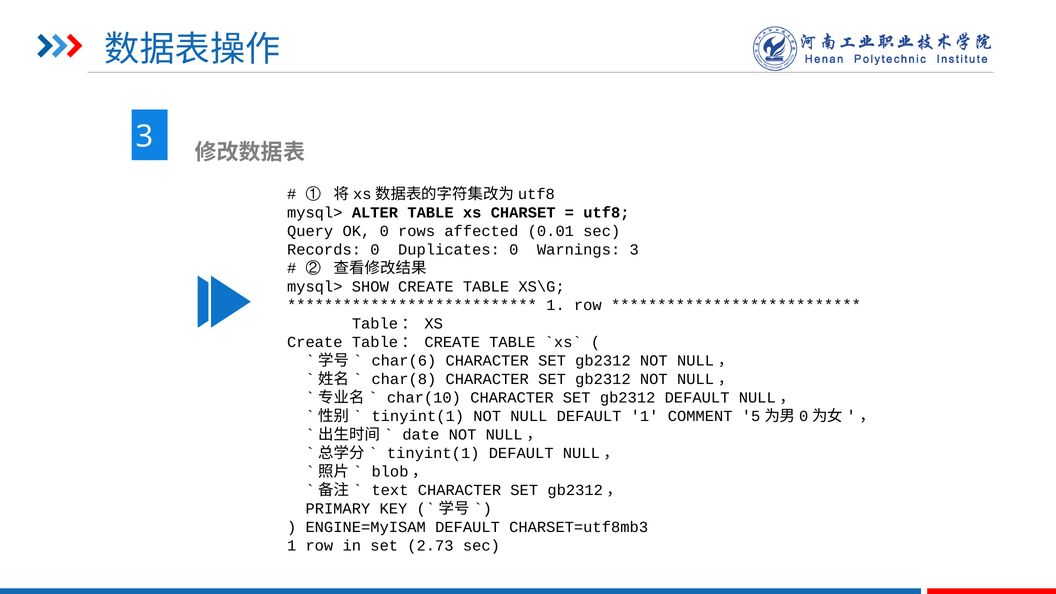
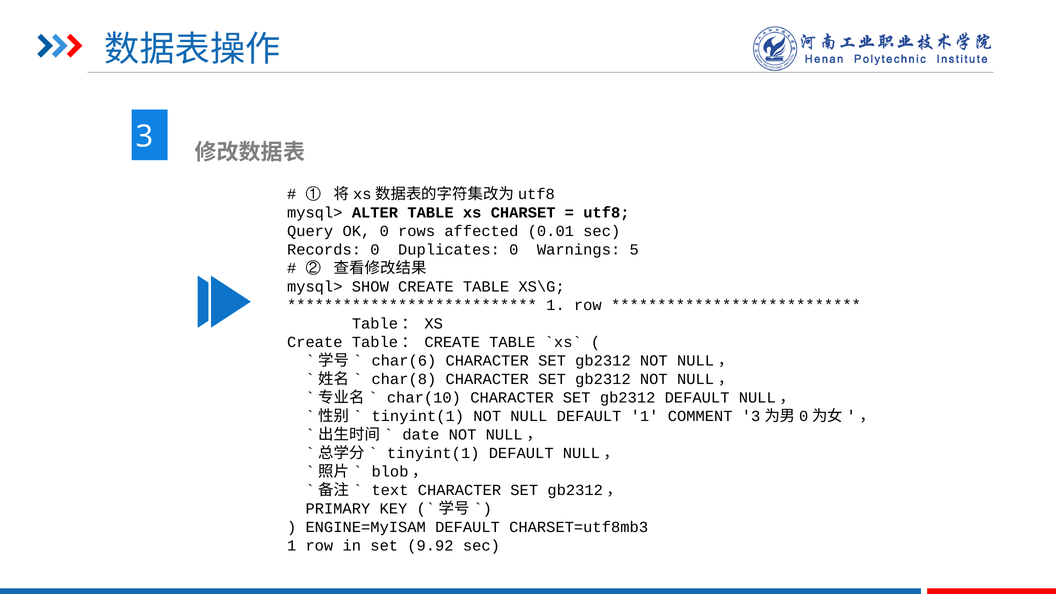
Warnings 3: 3 -> 5
COMMENT 5: 5 -> 3
2.73: 2.73 -> 9.92
